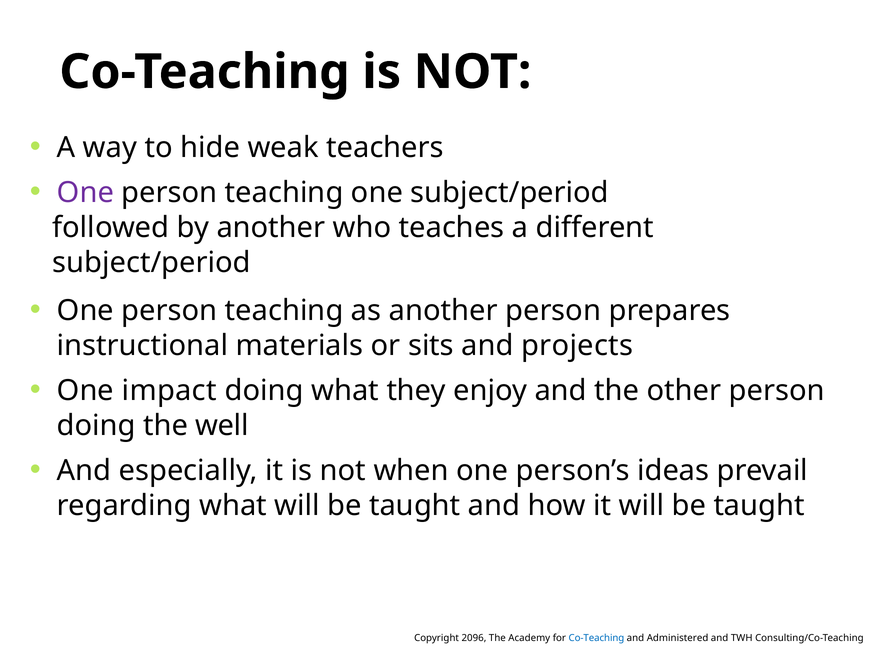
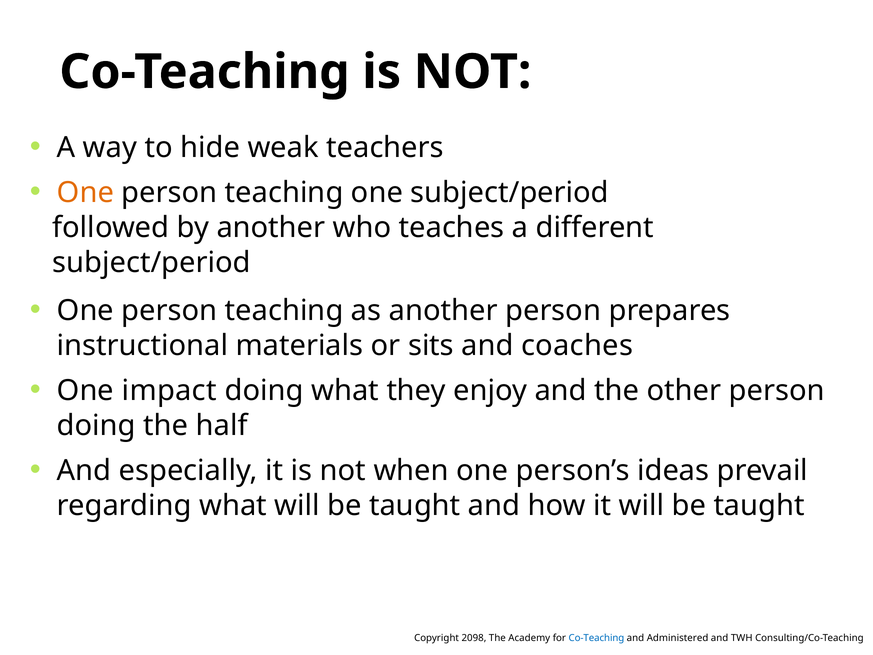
One at (85, 193) colour: purple -> orange
projects: projects -> coaches
well: well -> half
2096: 2096 -> 2098
